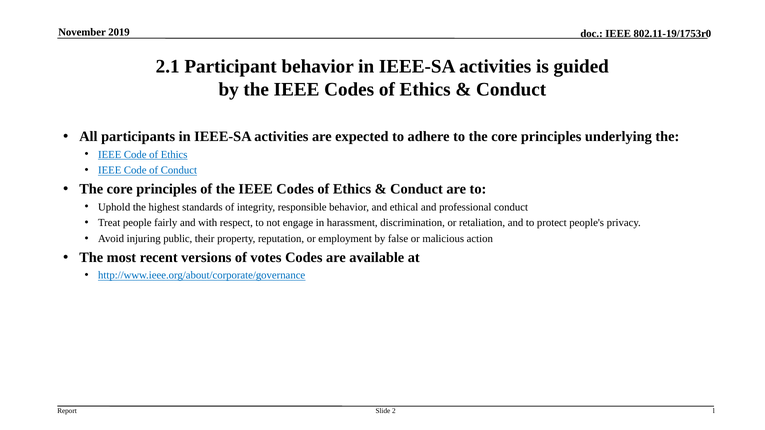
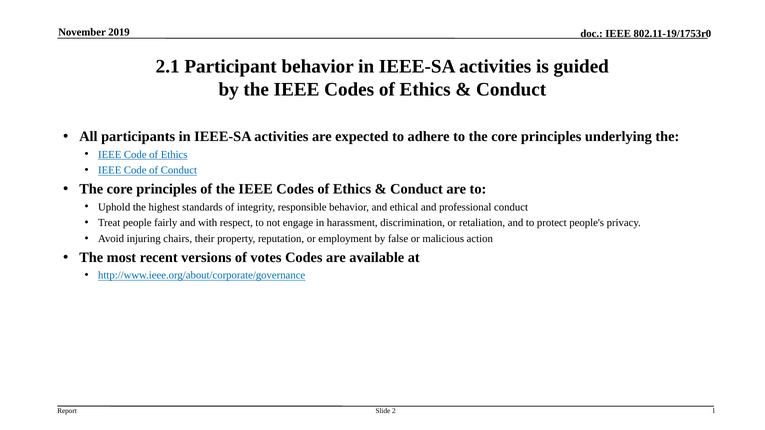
public: public -> chairs
